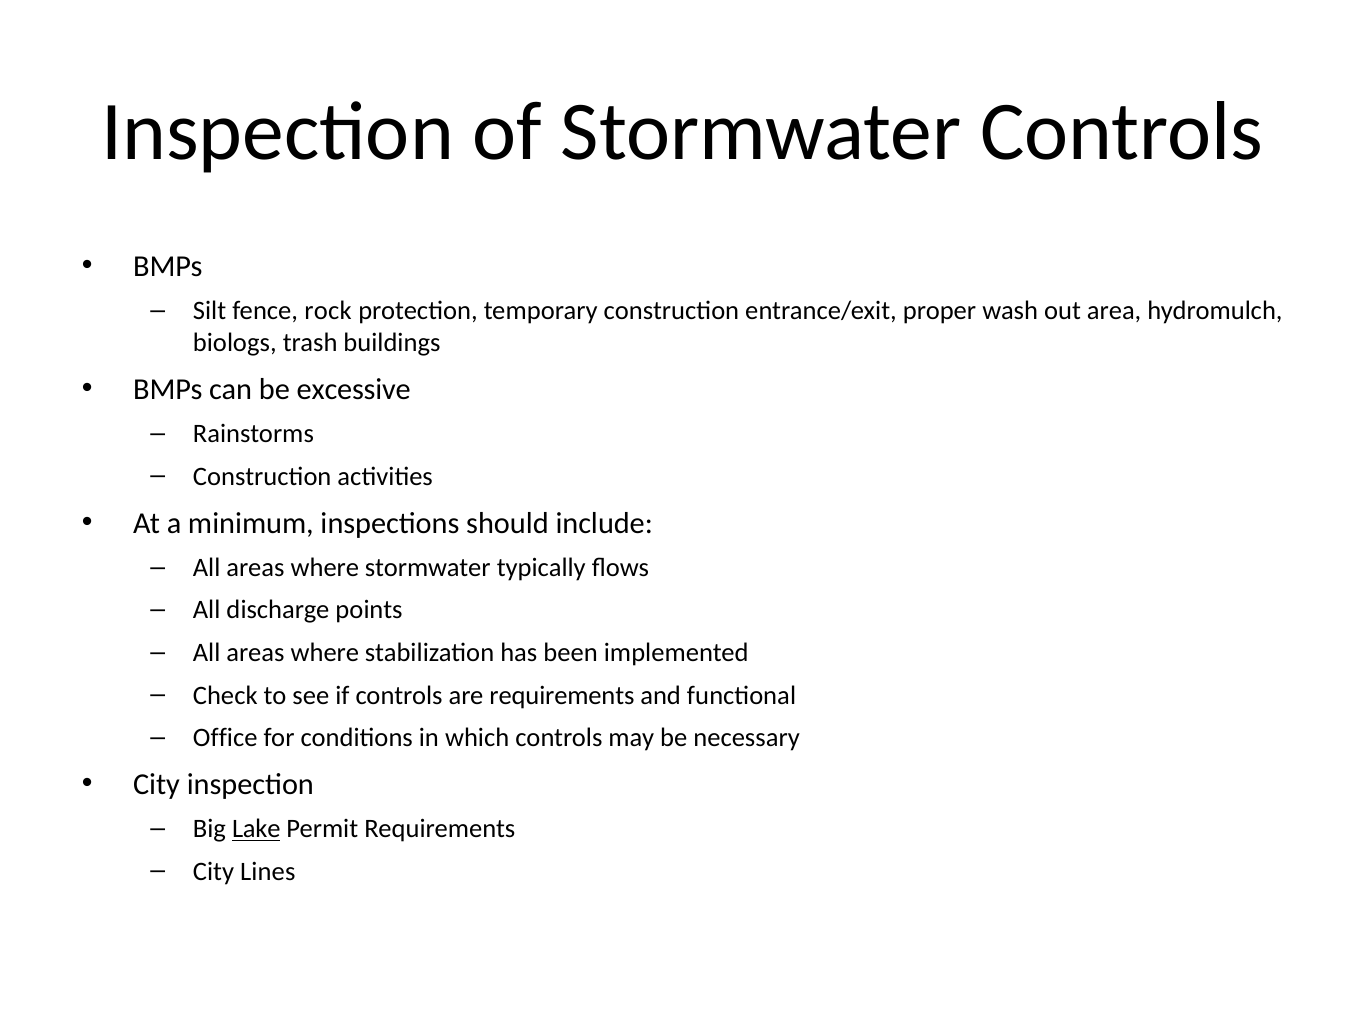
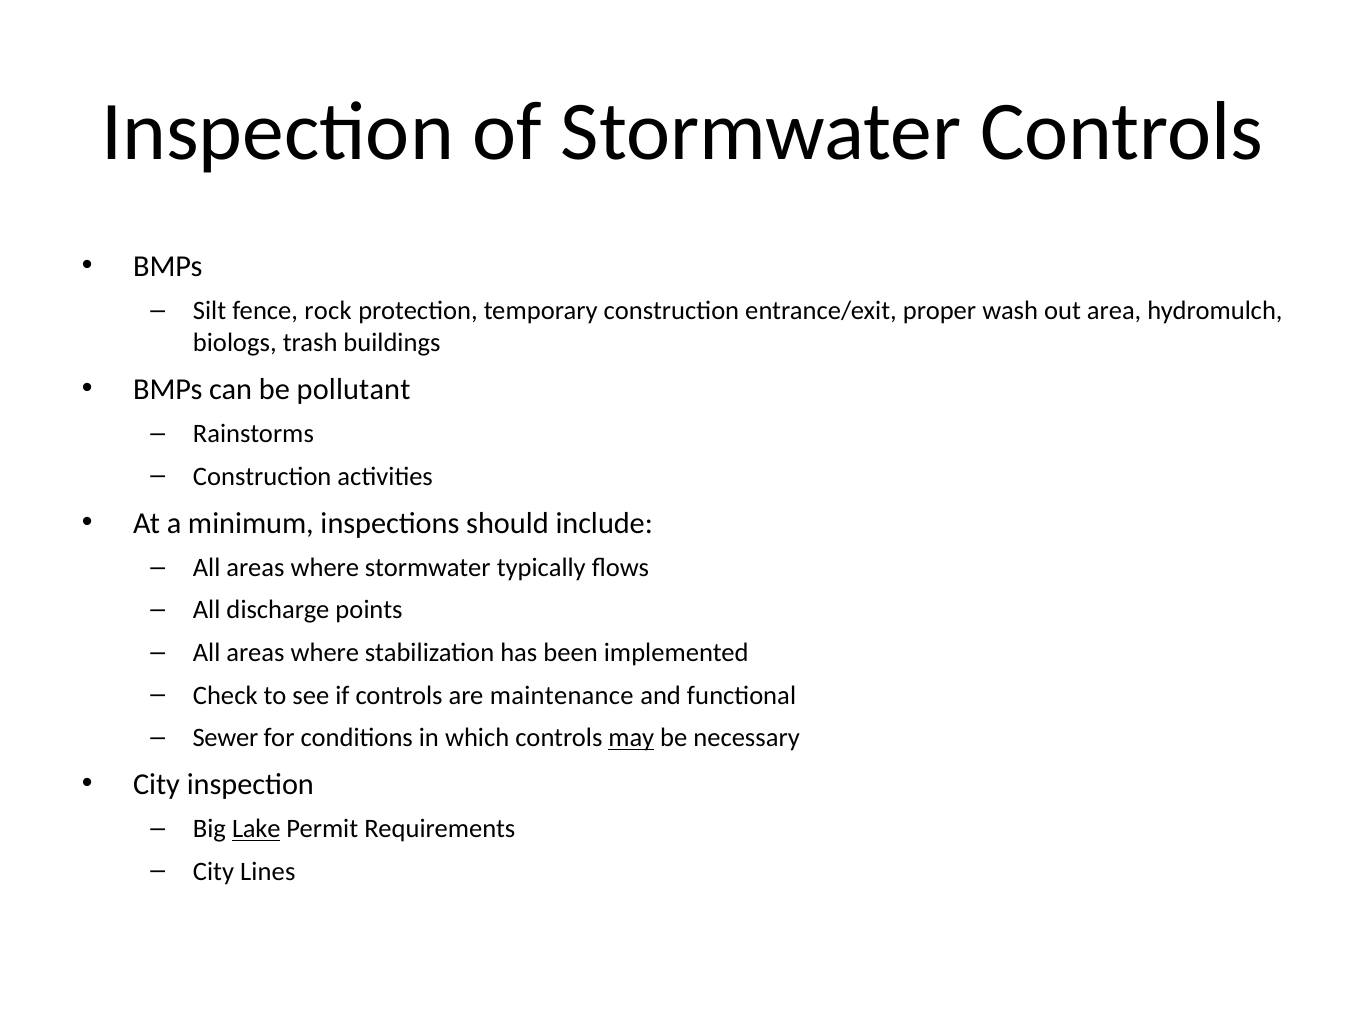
excessive: excessive -> pollutant
are requirements: requirements -> maintenance
Office: Office -> Sewer
may underline: none -> present
